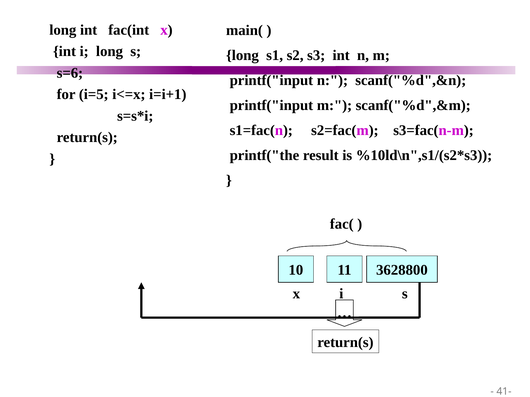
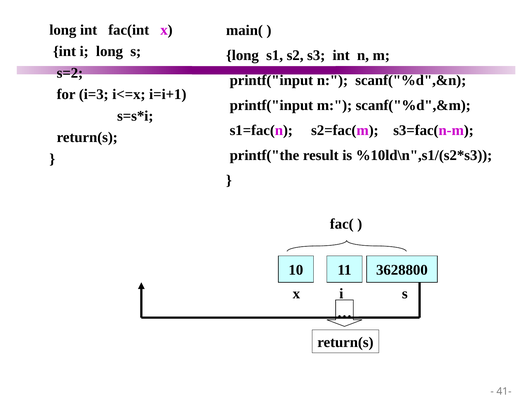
s=6: s=6 -> s=2
i=5: i=5 -> i=3
